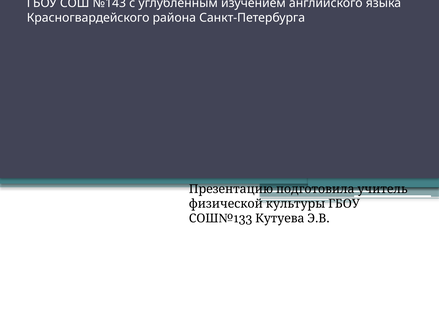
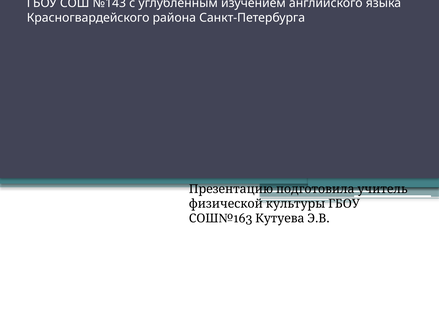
№133: №133 -> №163
